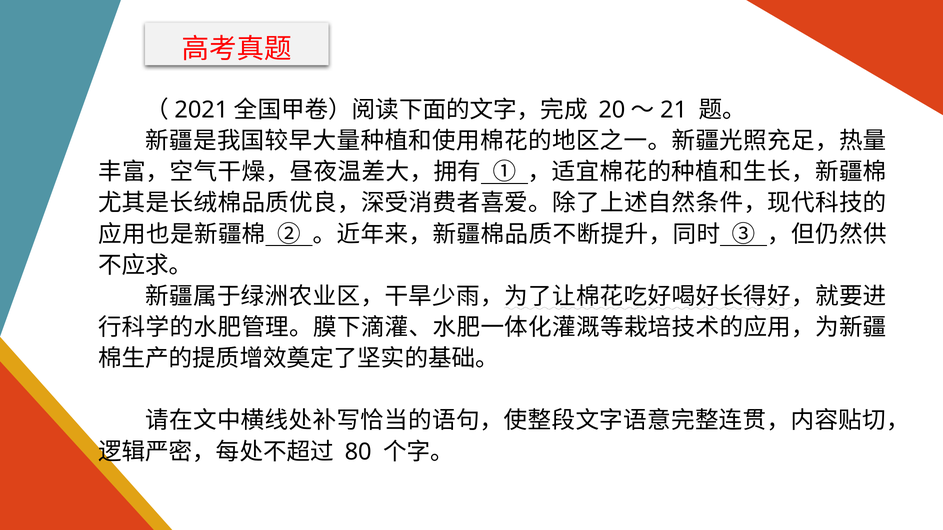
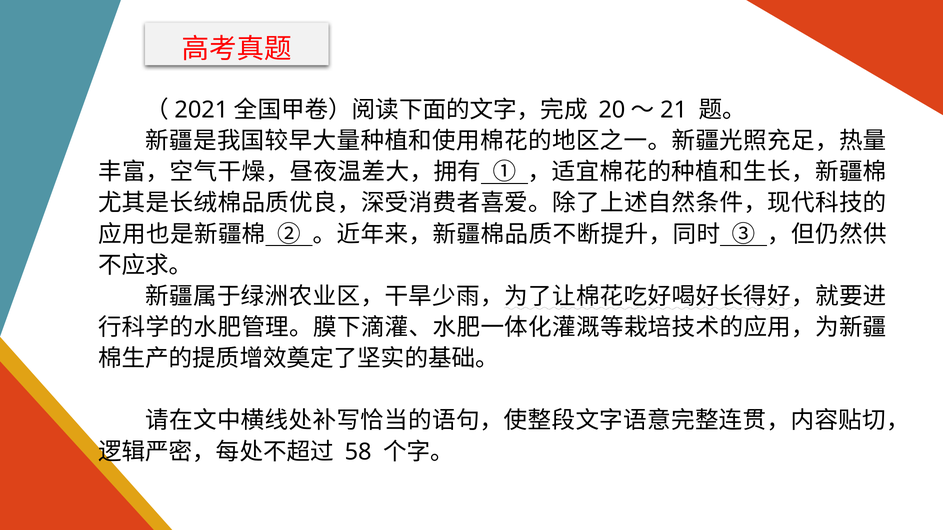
80: 80 -> 58
